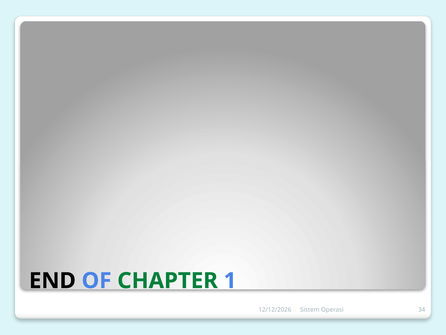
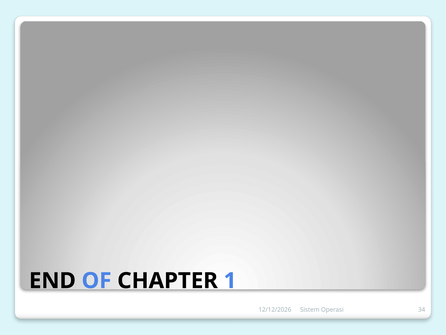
CHAPTER colour: green -> black
